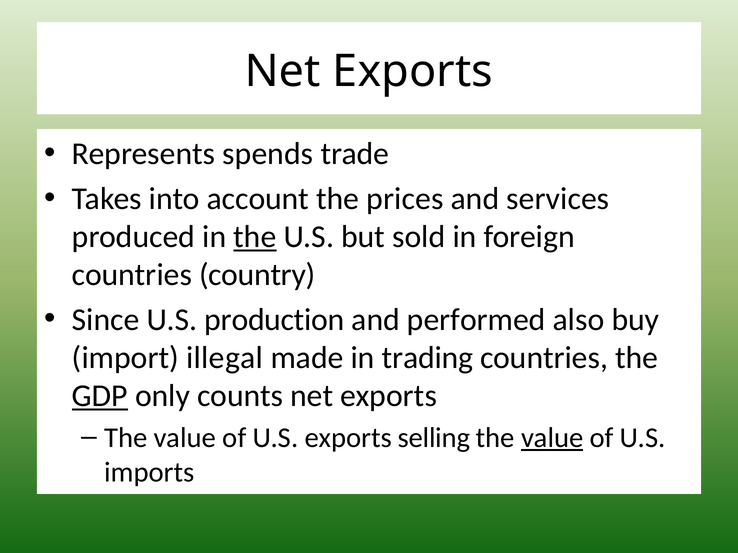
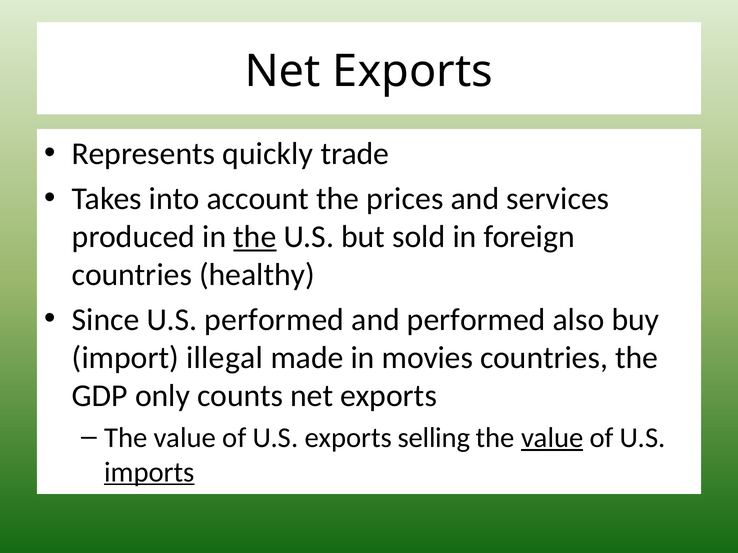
spends: spends -> quickly
country: country -> healthy
U.S production: production -> performed
trading: trading -> movies
GDP underline: present -> none
imports underline: none -> present
